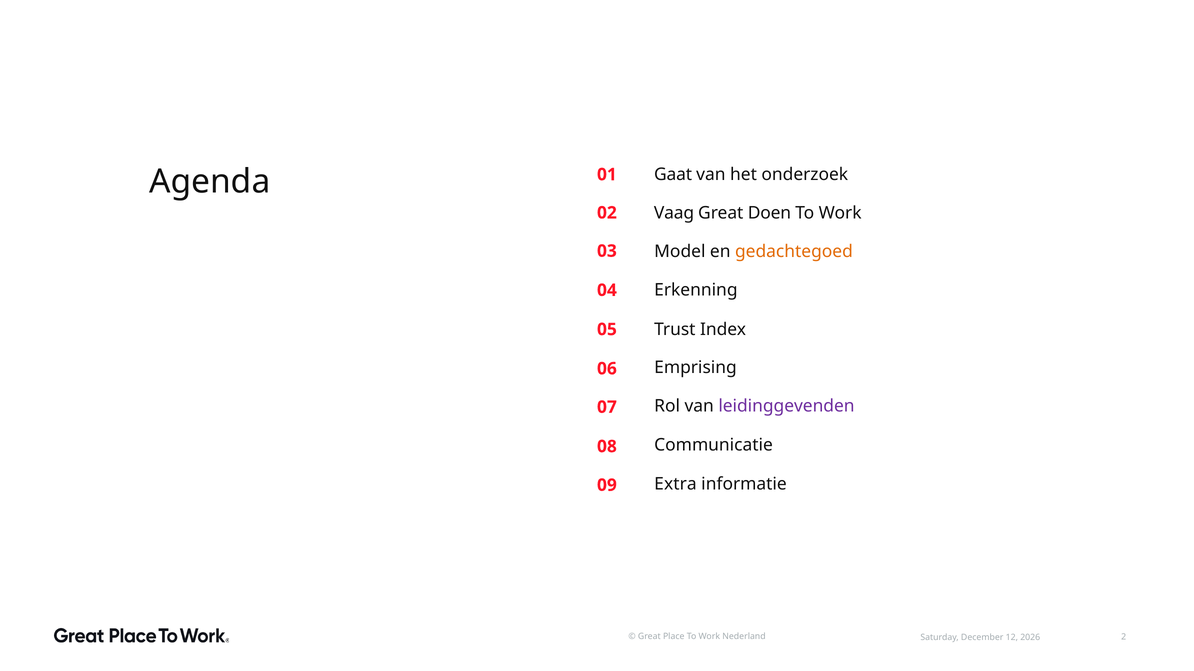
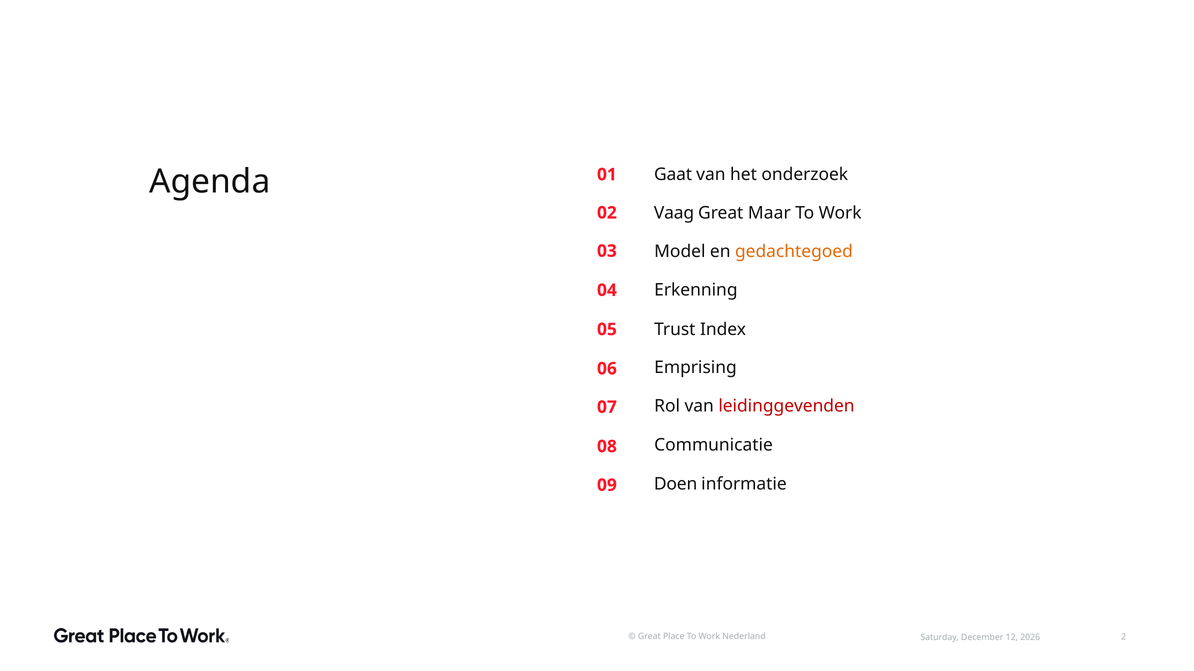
Doen: Doen -> Maar
leidinggevenden colour: purple -> red
Extra: Extra -> Doen
